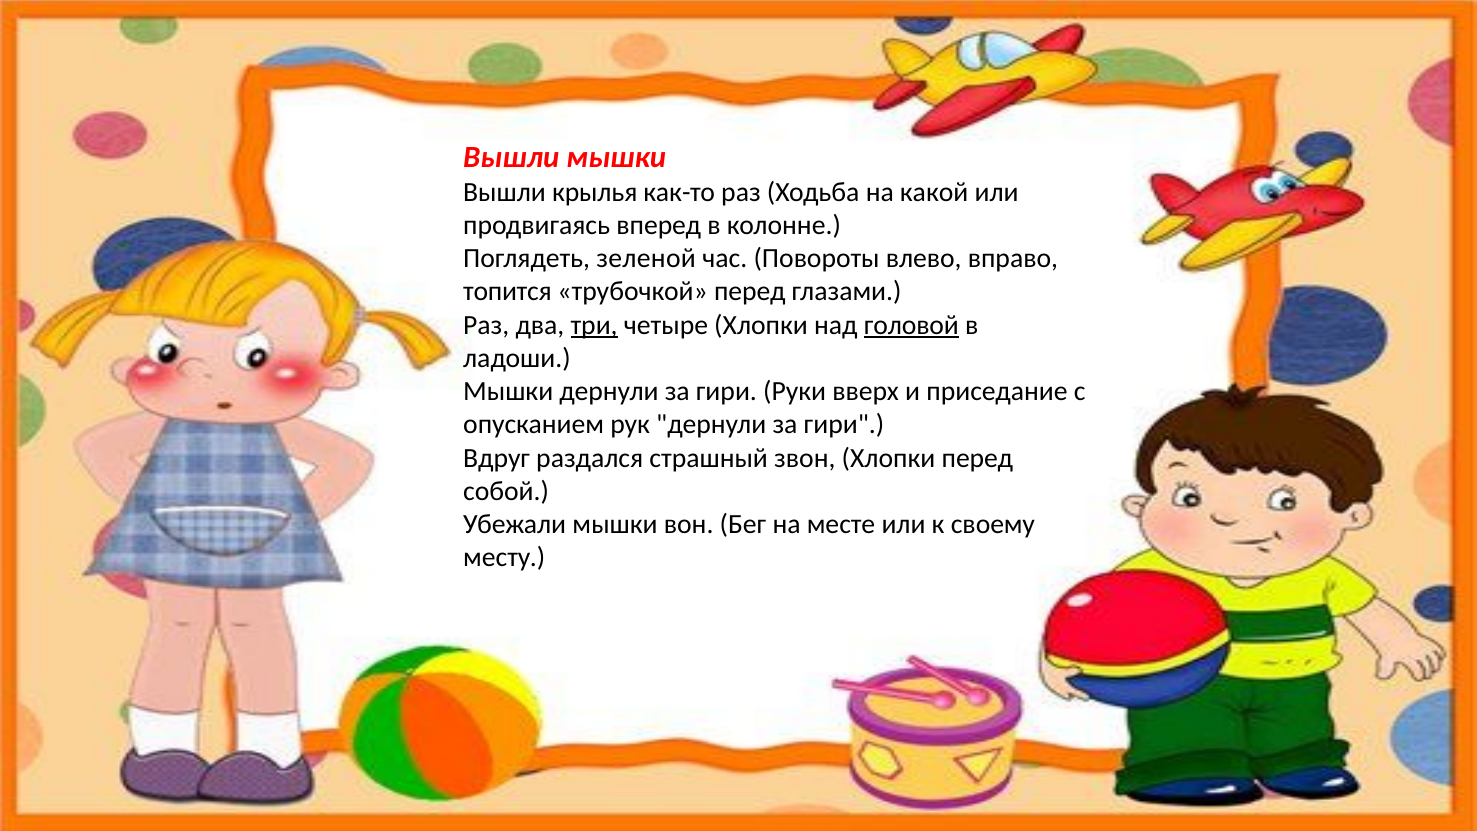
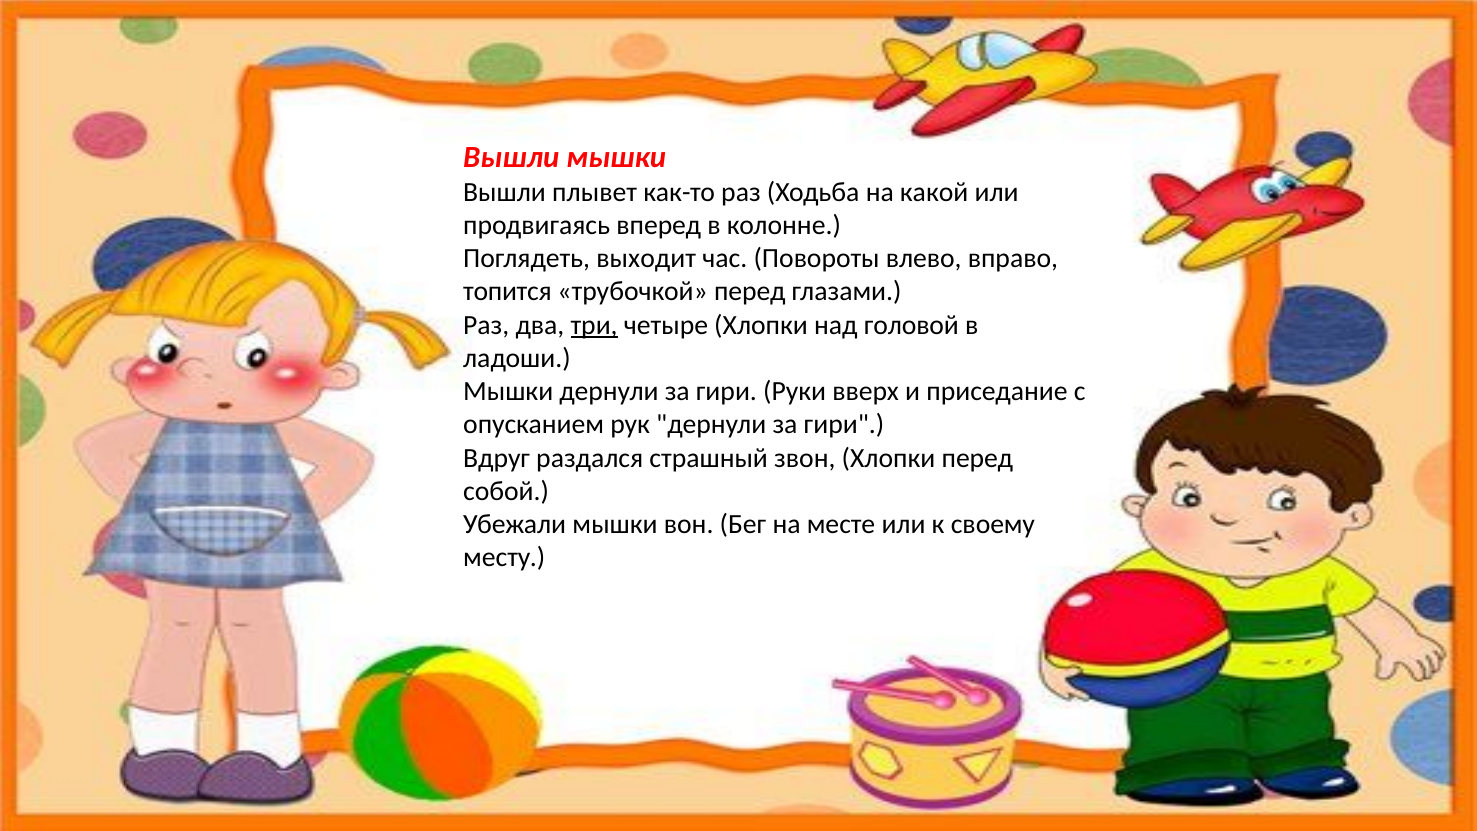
крылья: крылья -> плывет
зеленой: зеленой -> выходит
головой underline: present -> none
